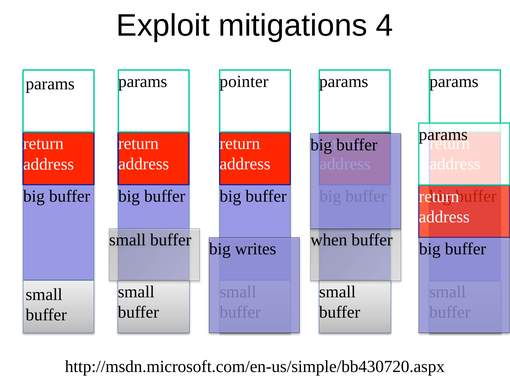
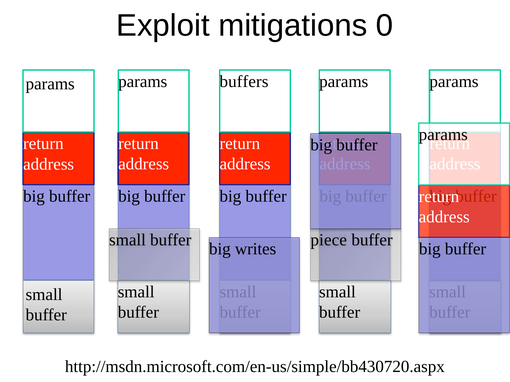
4: 4 -> 0
pointer: pointer -> buffers
when: when -> piece
